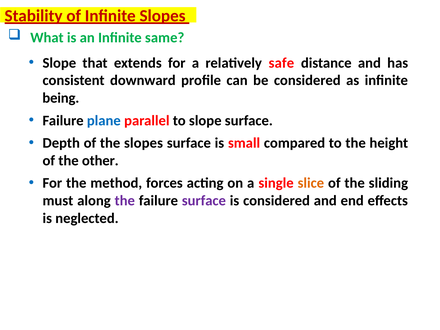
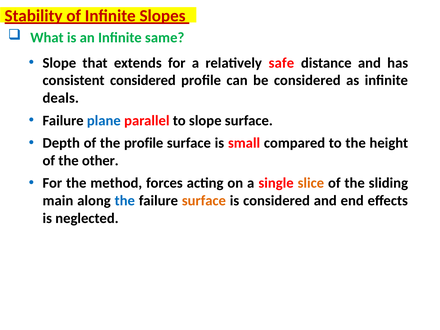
consistent downward: downward -> considered
being: being -> deals
the slopes: slopes -> profile
must: must -> main
the at (125, 201) colour: purple -> blue
surface at (204, 201) colour: purple -> orange
